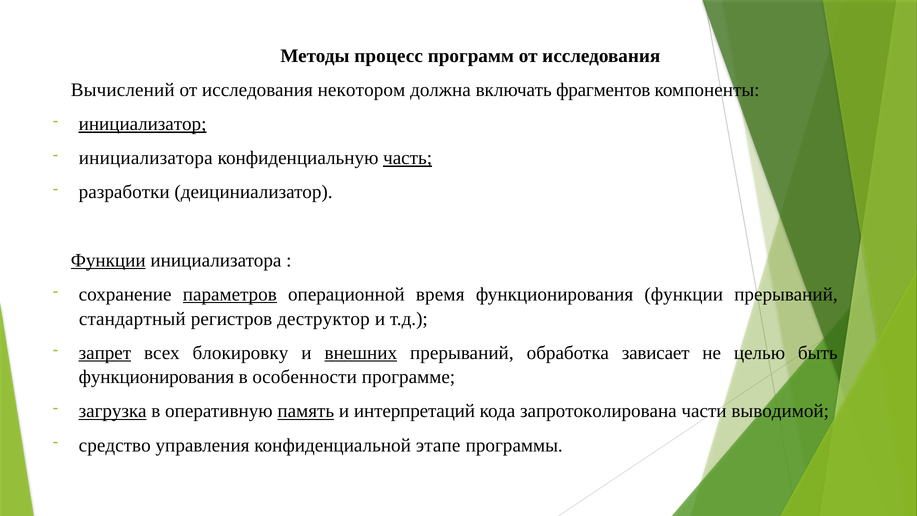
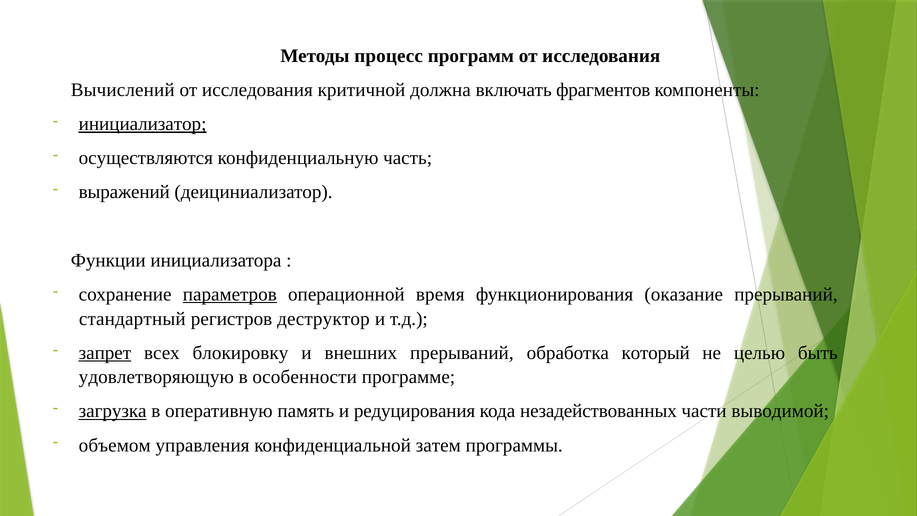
некотором: некотором -> критичной
инициализатора at (146, 158): инициализатора -> осуществляются
часть underline: present -> none
разработки: разработки -> выражений
Функции at (108, 260) underline: present -> none
функционирования функции: функции -> оказание
внешних underline: present -> none
зависает: зависает -> который
функционирования at (156, 377): функционирования -> удовлетворяющую
память underline: present -> none
интерпретаций: интерпретаций -> редуцирования
запротоколирована: запротоколирована -> незадействованных
средство: средство -> объемом
этапе: этапе -> затем
